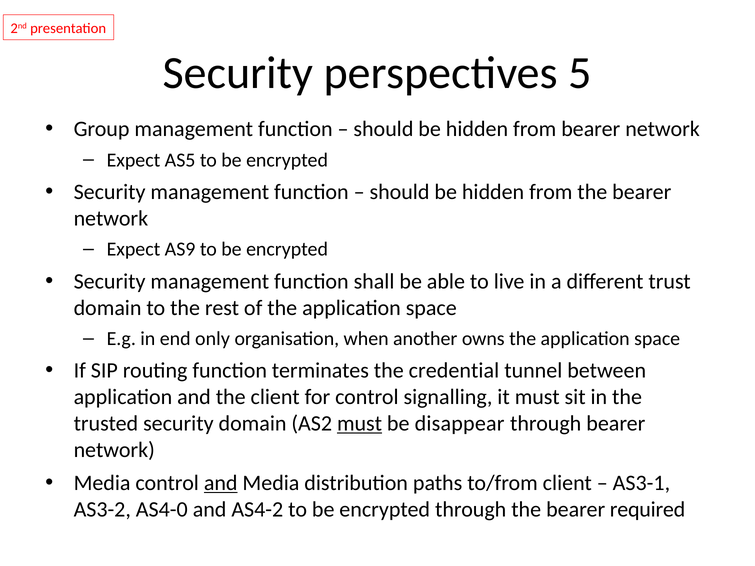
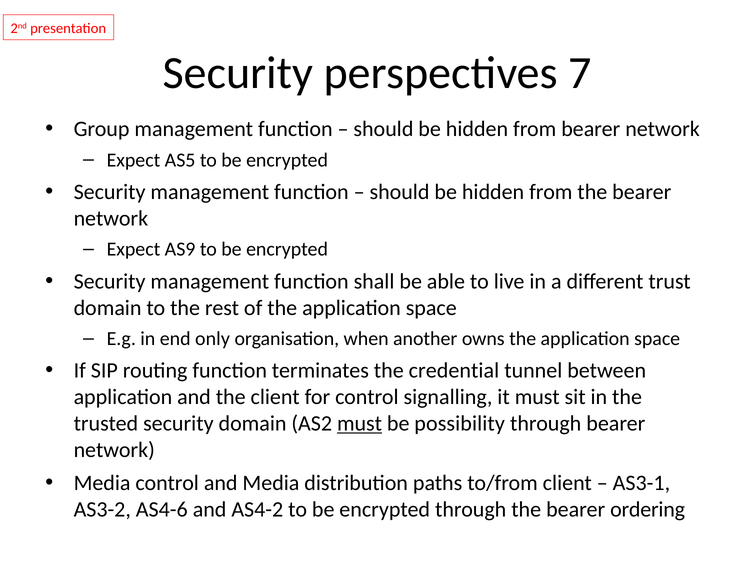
5: 5 -> 7
disappear: disappear -> possibility
and at (221, 483) underline: present -> none
AS4-0: AS4-0 -> AS4-6
required: required -> ordering
